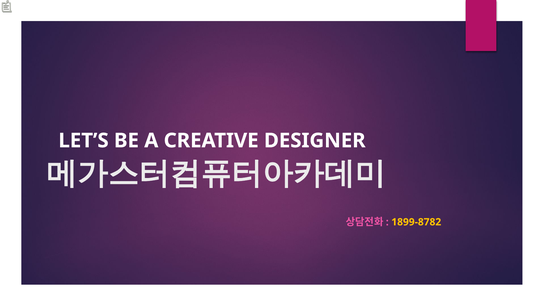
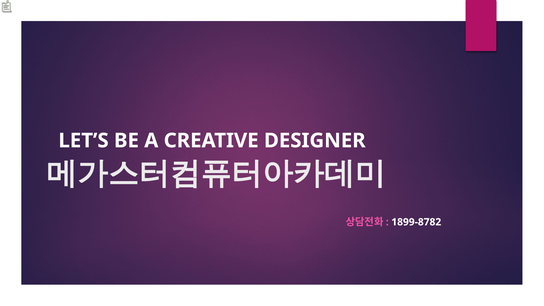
1899-8782 colour: yellow -> white
